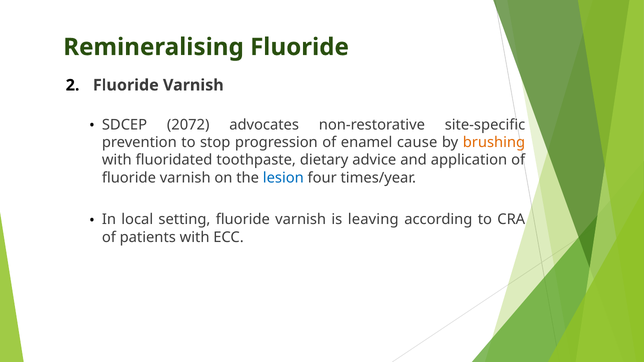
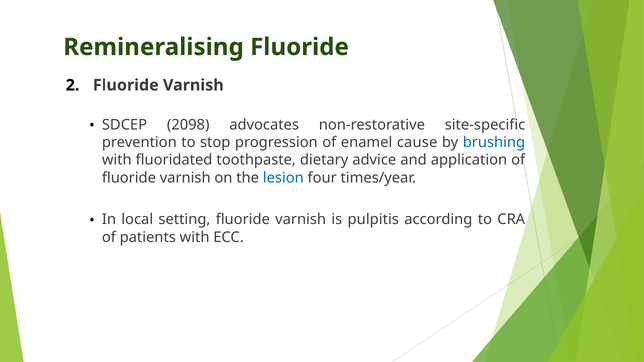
2072: 2072 -> 2098
brushing colour: orange -> blue
leaving: leaving -> pulpitis
